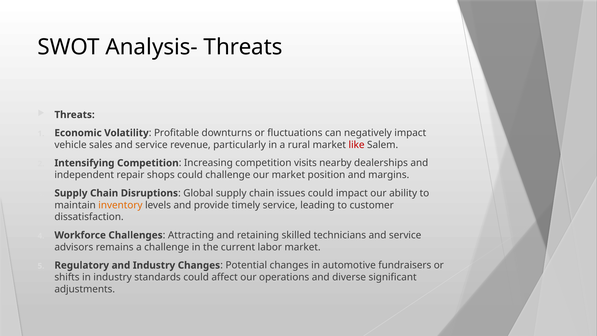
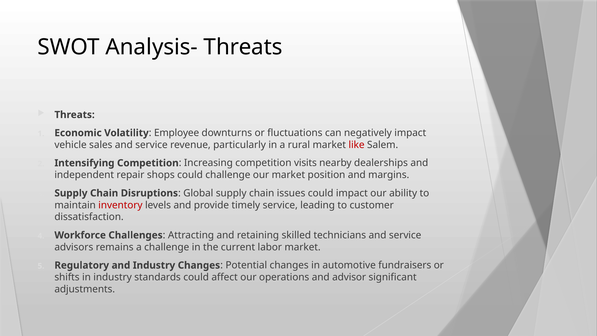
Profitable: Profitable -> Employee
inventory colour: orange -> red
diverse: diverse -> advisor
